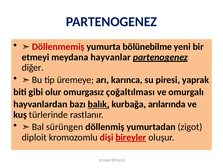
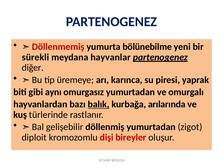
etmeyi: etmeyi -> sürekli
olur: olur -> aynı
omurgasız çoğaltılması: çoğaltılması -> yumurtadan
sürüngen: sürüngen -> gelişebilir
bireyler underline: present -> none
